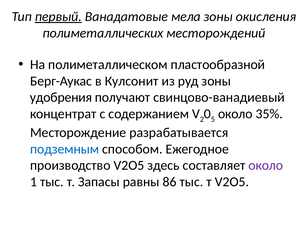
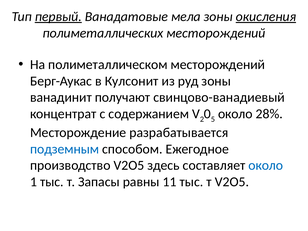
окисления underline: none -> present
полиметаллическом пластообразной: пластообразной -> месторождений
удобрения: удобрения -> ванадинит
35%: 35% -> 28%
около at (266, 165) colour: purple -> blue
86: 86 -> 11
